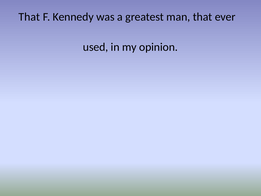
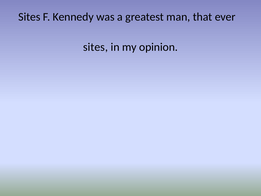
That at (29, 17): That -> Sites
used at (96, 47): used -> sites
